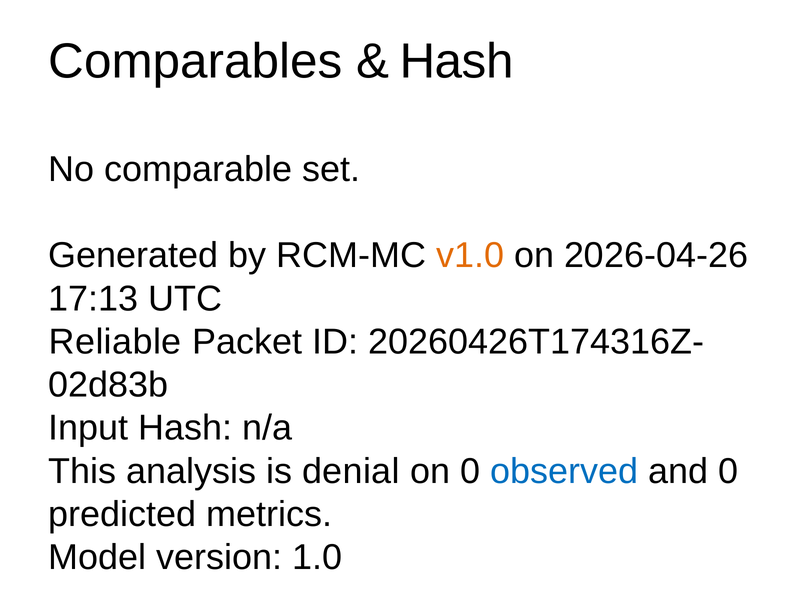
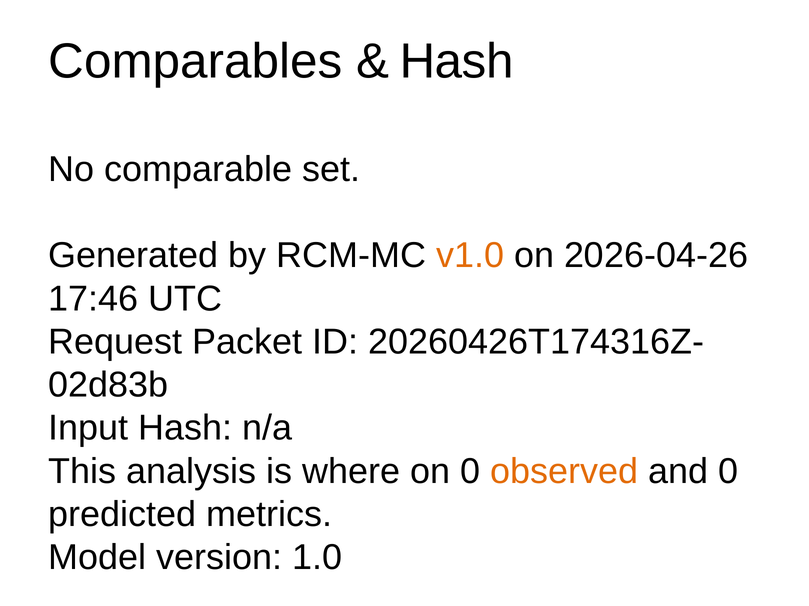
17:13: 17:13 -> 17:46
Reliable: Reliable -> Request
denial: denial -> where
observed colour: blue -> orange
